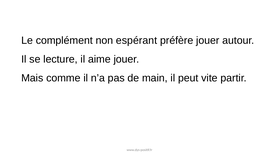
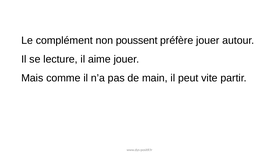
espérant: espérant -> poussent
